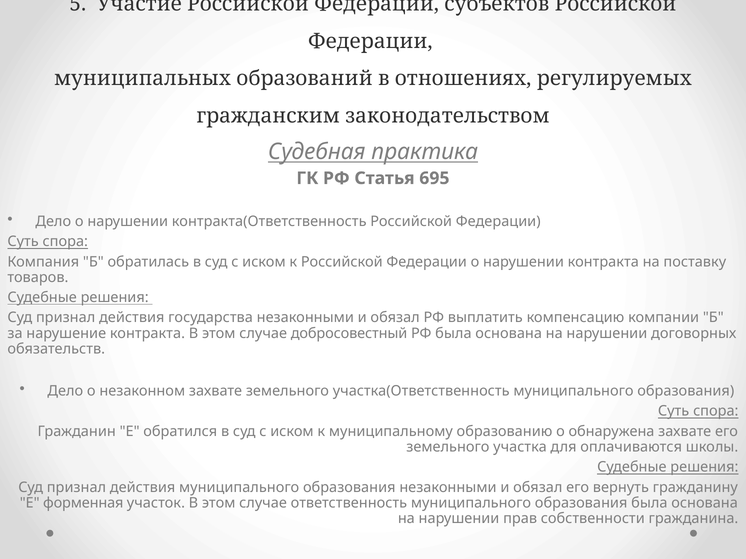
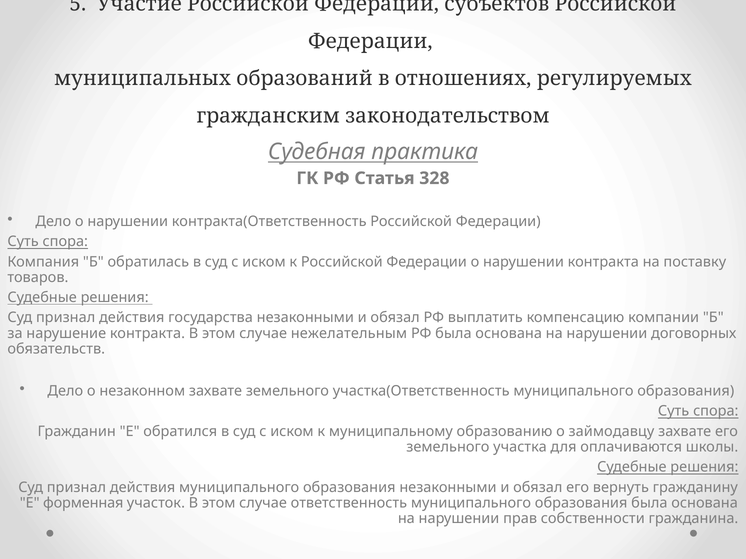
695: 695 -> 328
добросовестный: добросовестный -> нежелательным
обнаружена: обнаружена -> займодавцу
